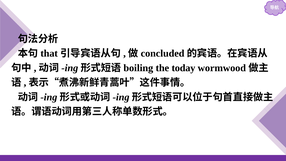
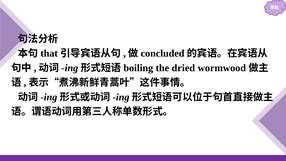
today: today -> dried
